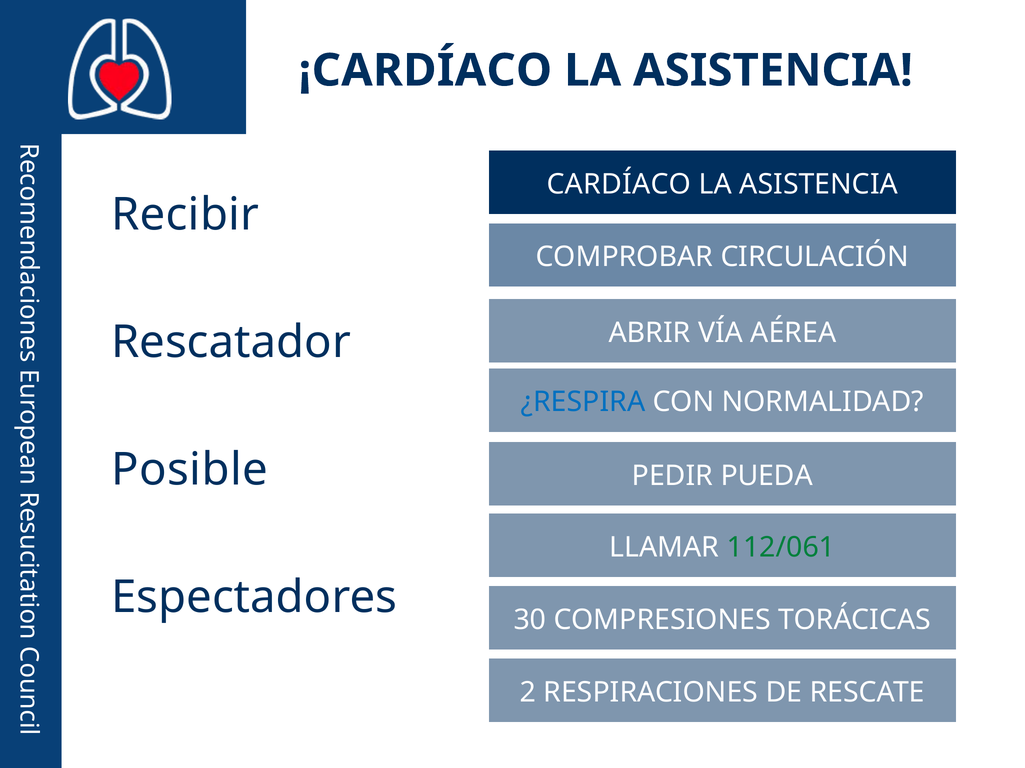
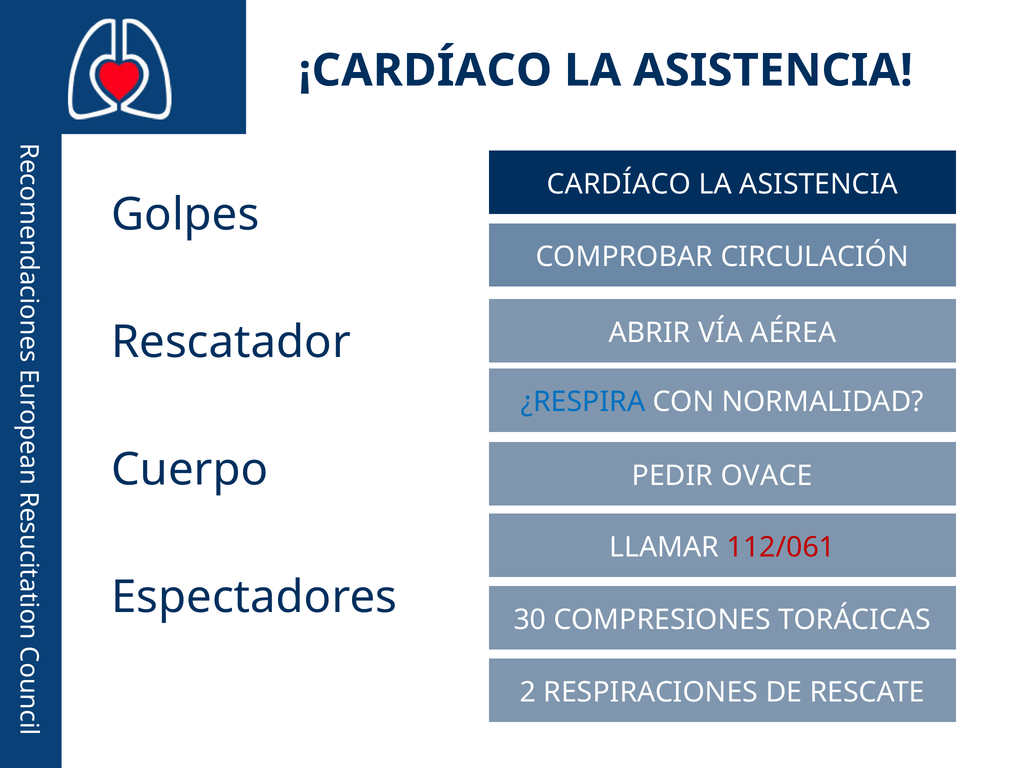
Recibir: Recibir -> Golpes
Posible: Posible -> Cuerpo
PUEDA: PUEDA -> OVACE
112/061 colour: green -> red
